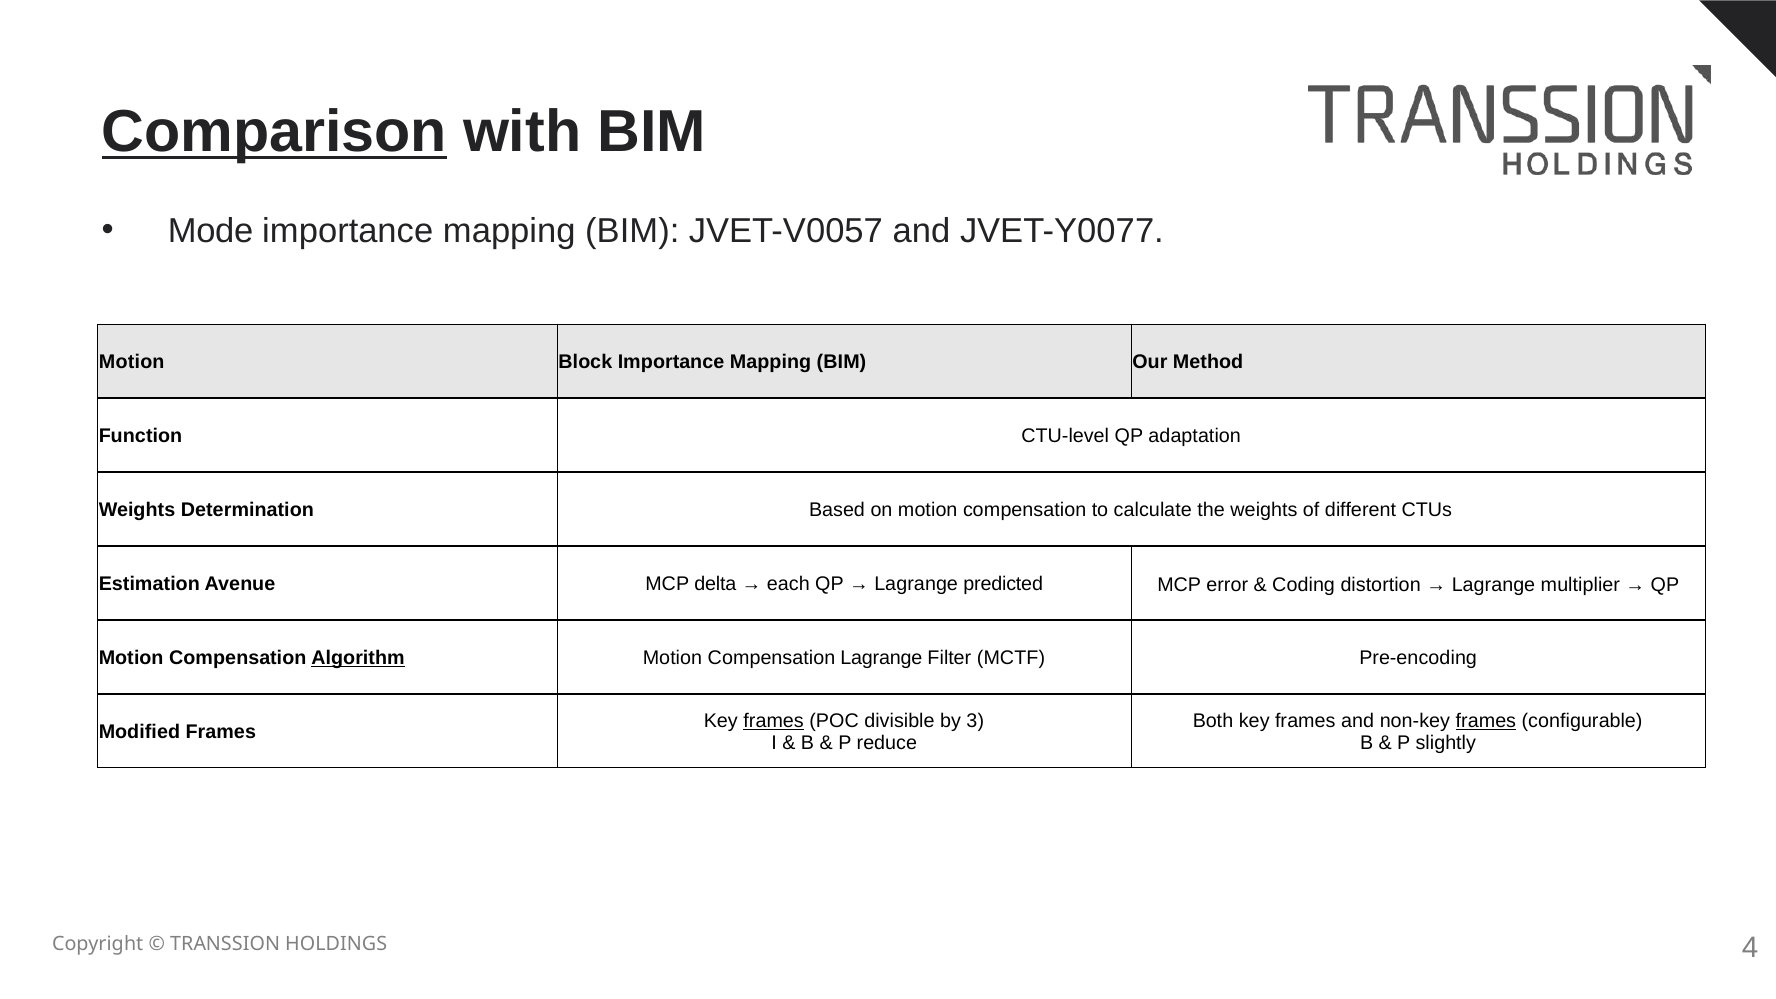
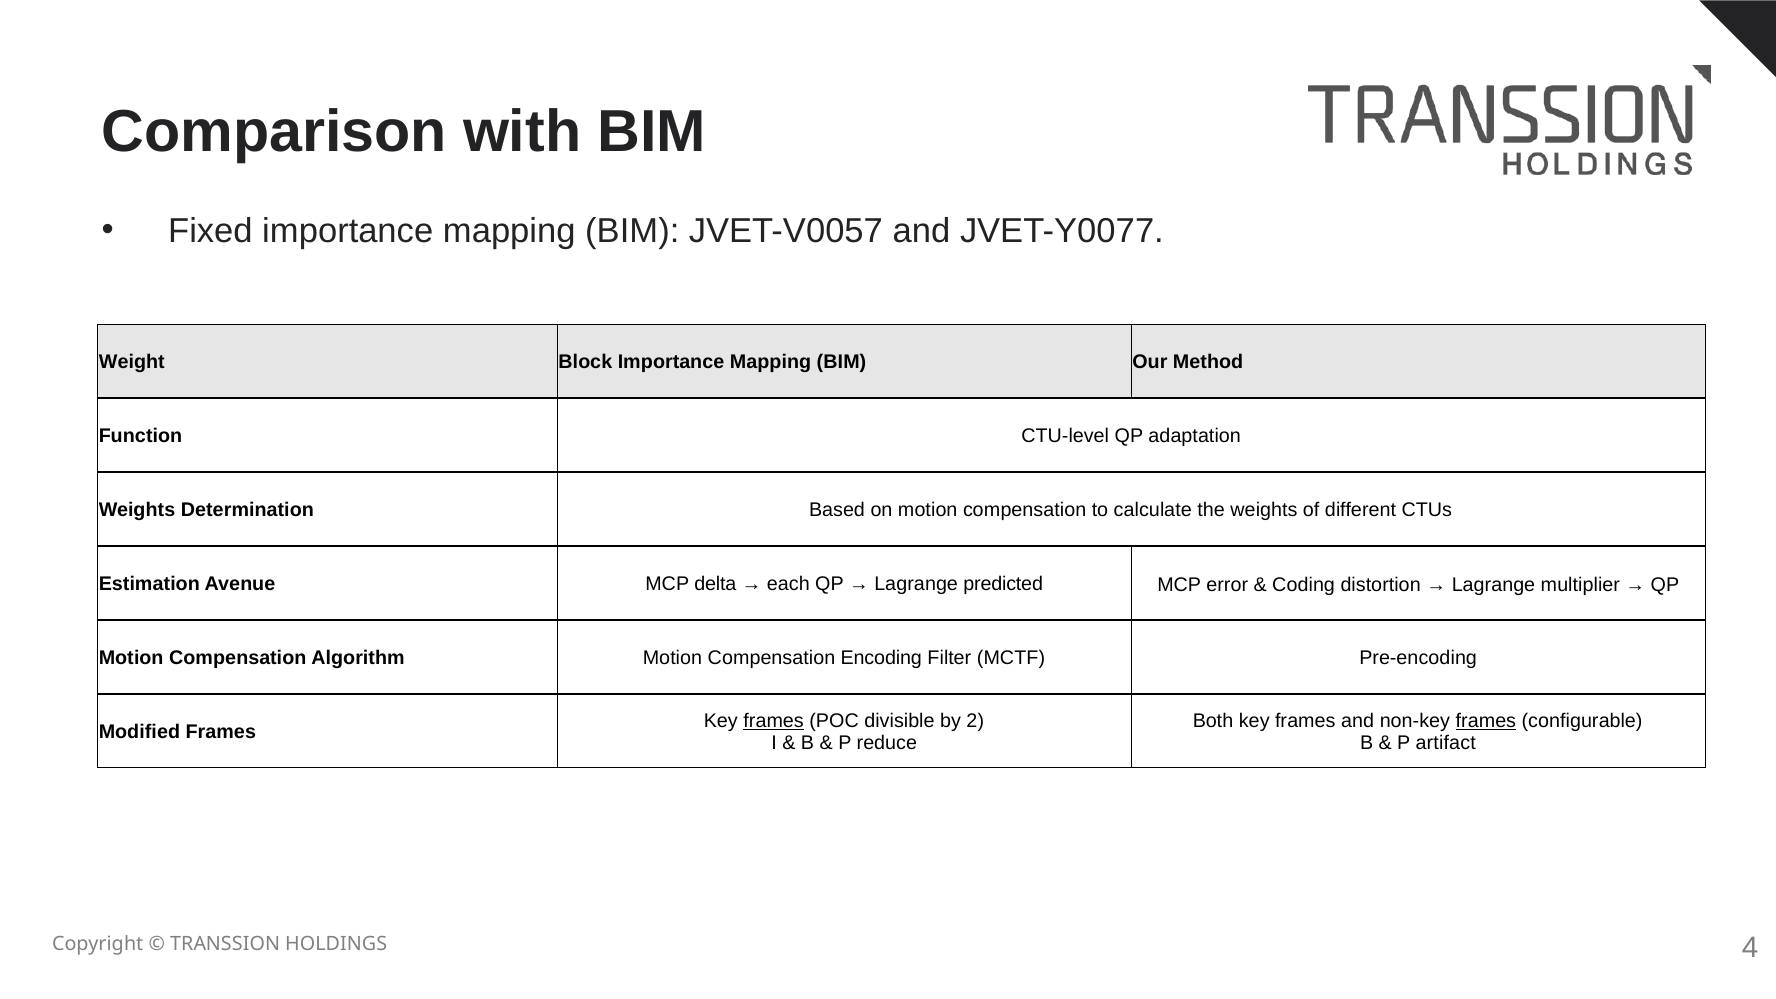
Comparison underline: present -> none
Mode: Mode -> Fixed
Motion at (132, 362): Motion -> Weight
Algorithm underline: present -> none
Compensation Lagrange: Lagrange -> Encoding
3: 3 -> 2
slightly: slightly -> artifact
